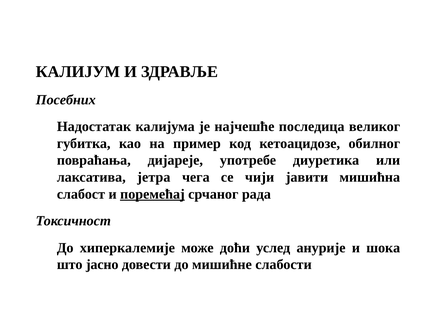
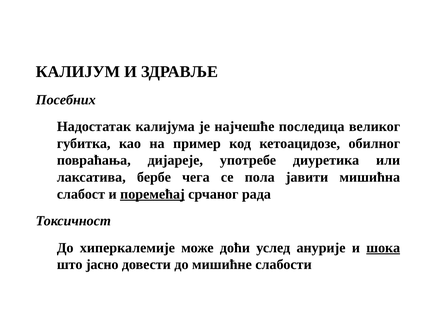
јетра: јетра -> бербе
чији: чији -> пола
шока underline: none -> present
